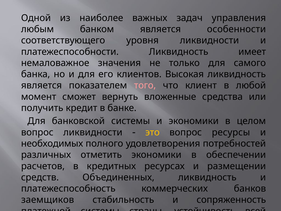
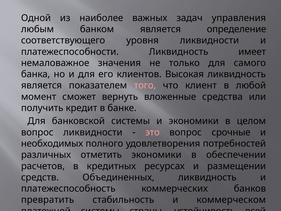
особенности: особенности -> определение
это colour: yellow -> pink
ресурсы: ресурсы -> срочные
заемщиков: заемщиков -> превратить
сопряженность: сопряженность -> коммерческом
